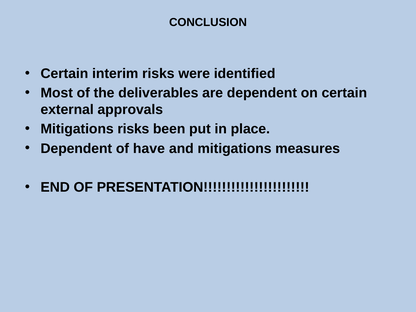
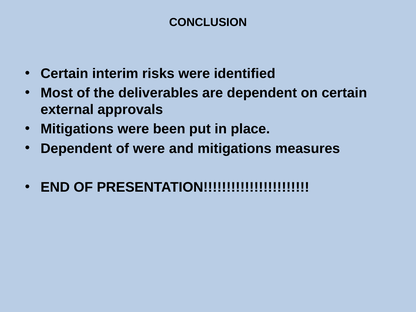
Mitigations risks: risks -> were
of have: have -> were
